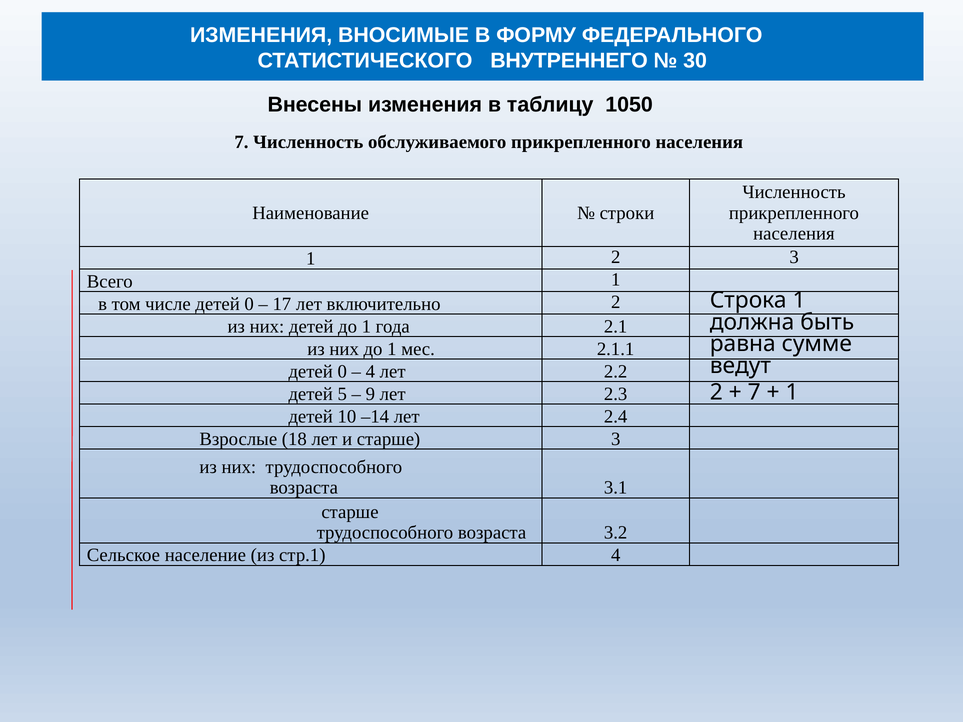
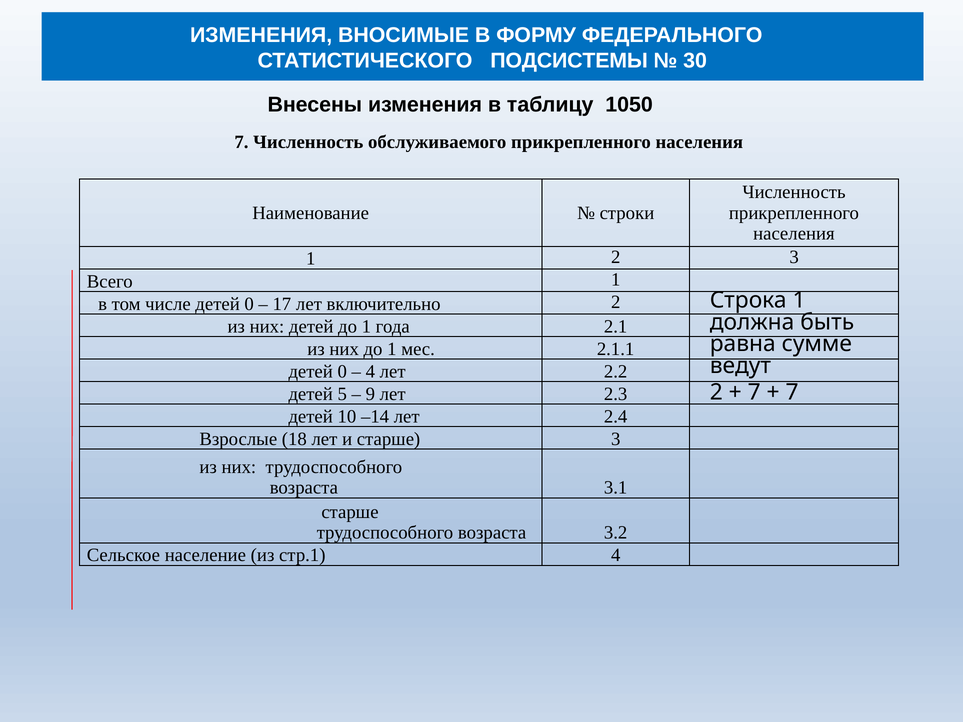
ВНУТРЕННЕГО: ВНУТРЕННЕГО -> ПОДСИСТЕМЫ
1 at (792, 392): 1 -> 7
